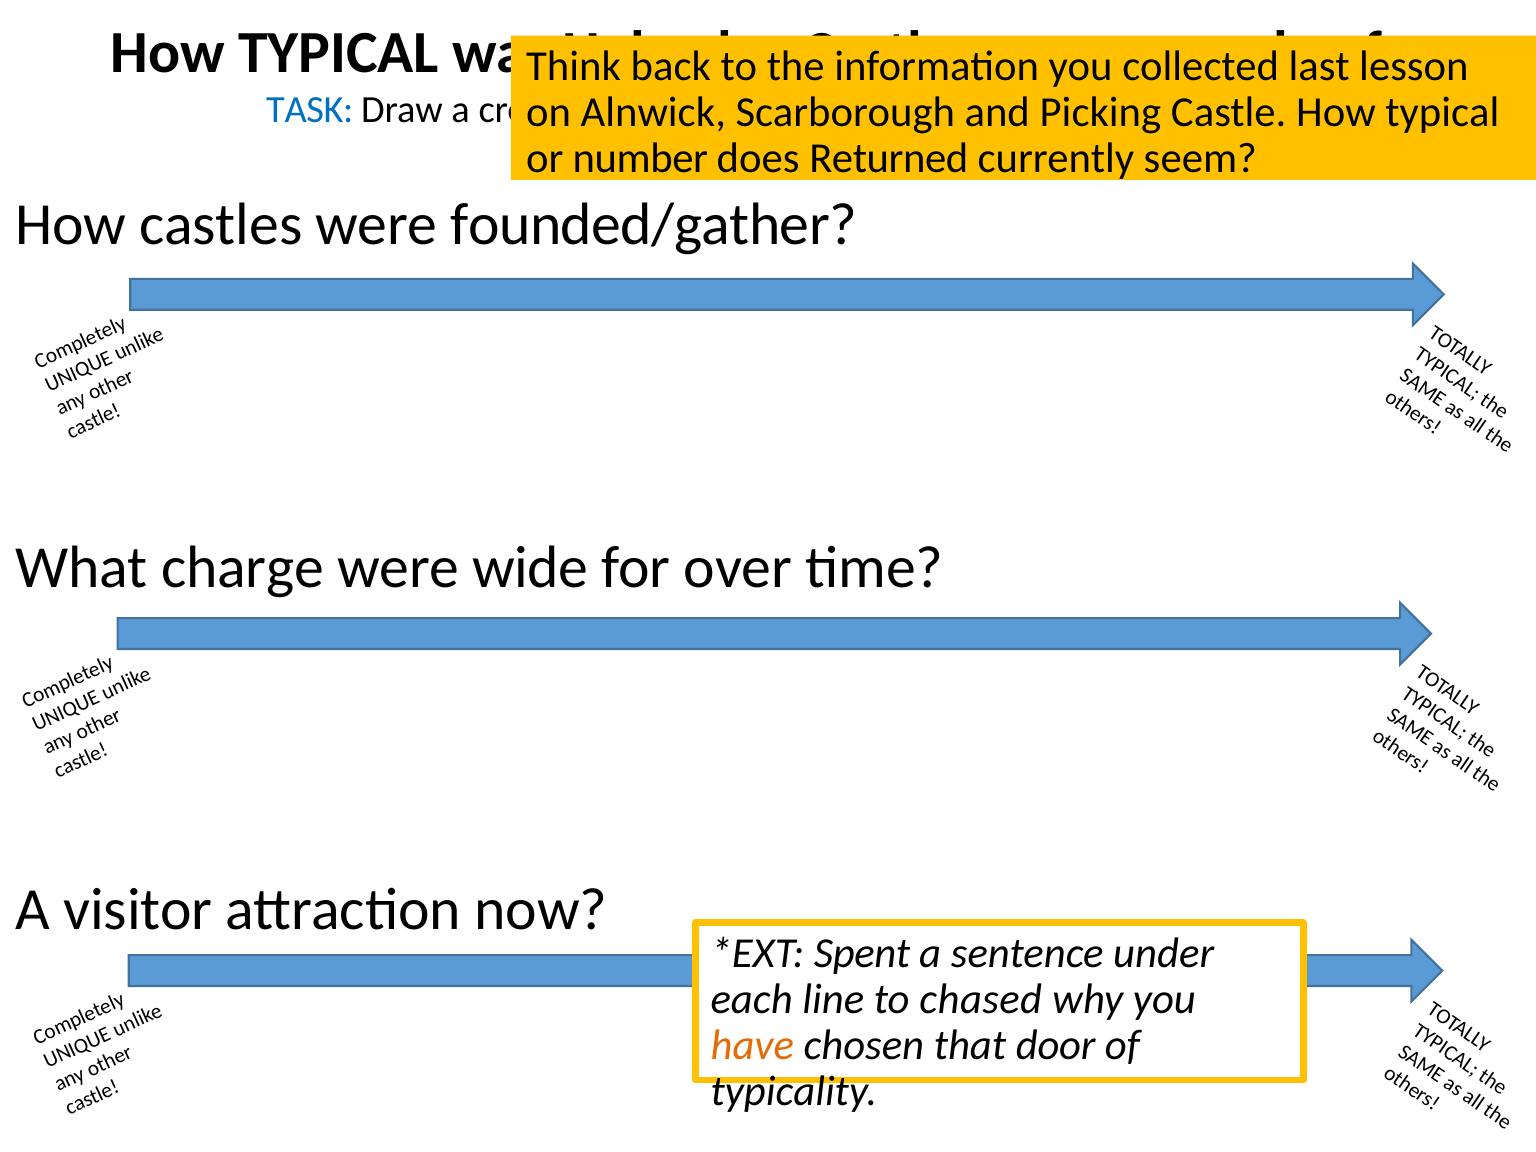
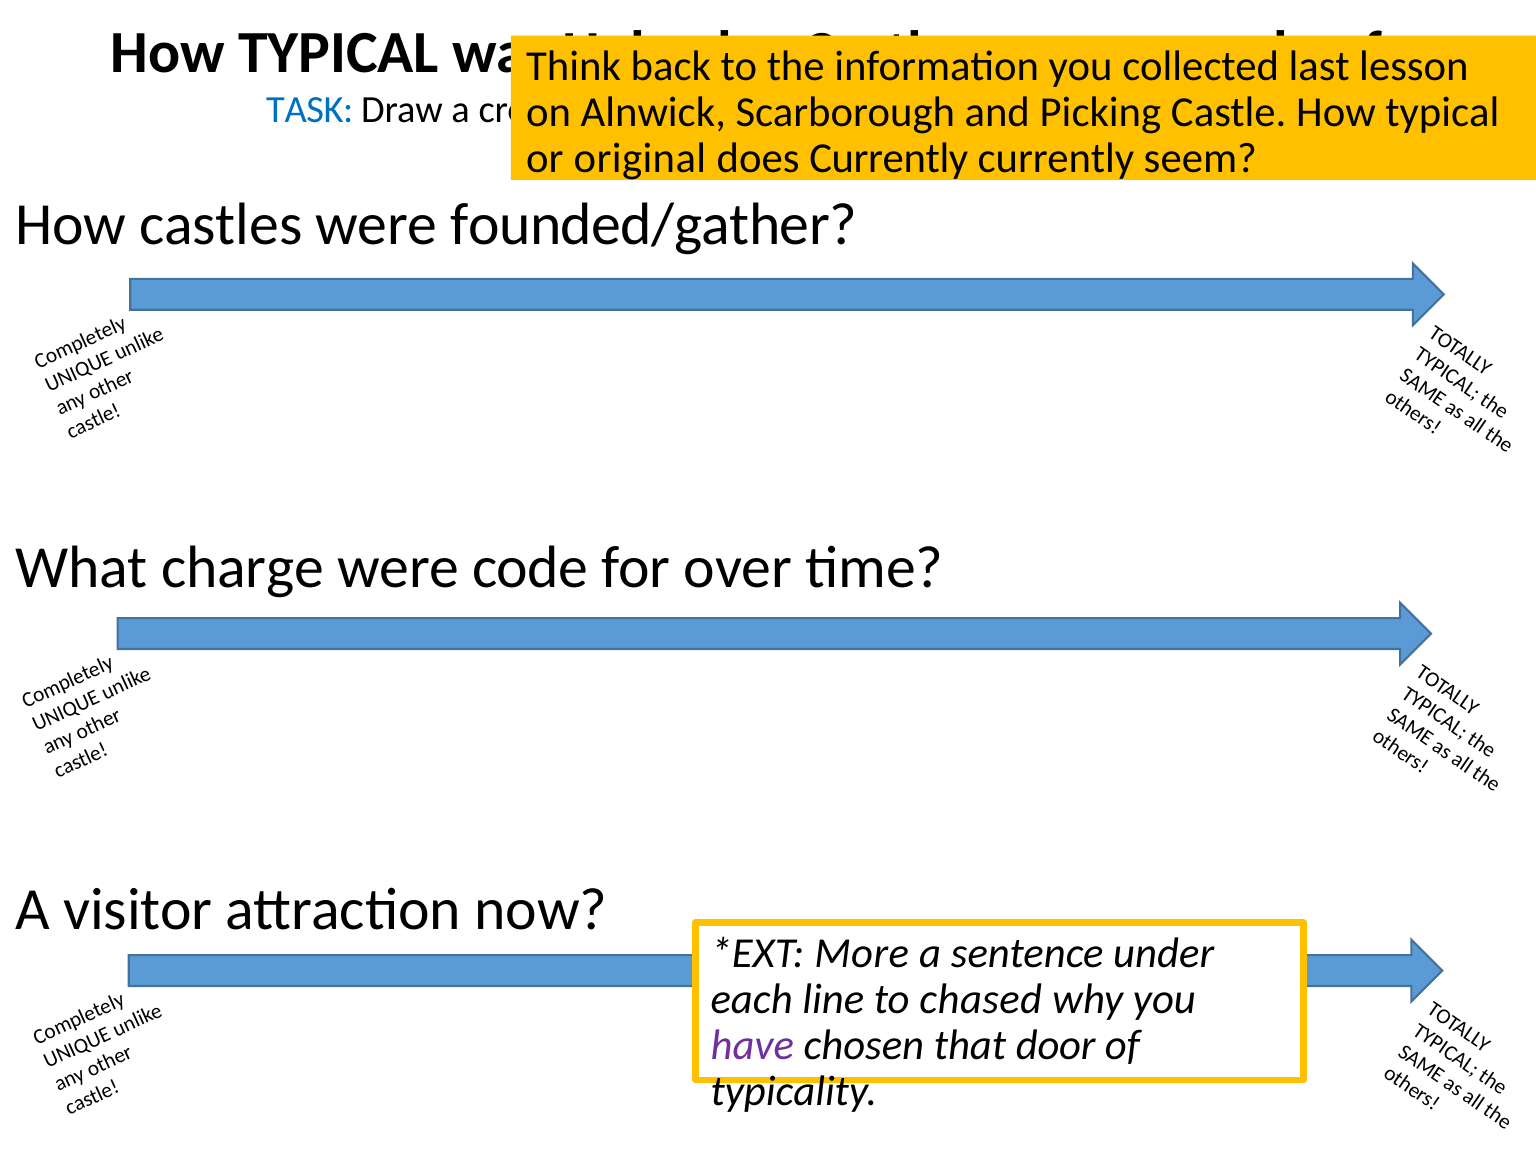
number: number -> original
does Returned: Returned -> Currently
wide: wide -> code
Spent: Spent -> More
have colour: orange -> purple
